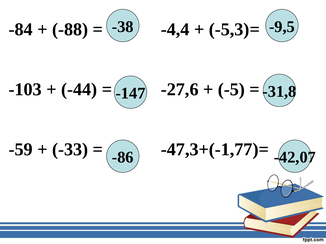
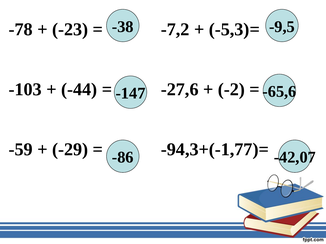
-84: -84 -> -78
-88: -88 -> -23
-4,4: -4,4 -> -7,2
-5: -5 -> -2
-31,8: -31,8 -> -65,6
-33: -33 -> -29
-47,3+(-1,77)=: -47,3+(-1,77)= -> -94,3+(-1,77)=
